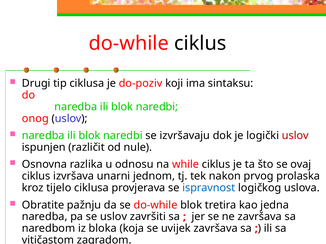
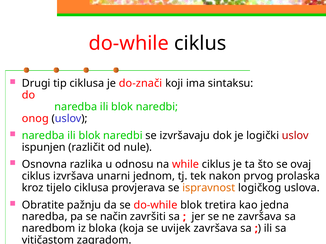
do-poziv: do-poziv -> do-znači
ispravnost colour: blue -> orange
se uslov: uslov -> način
